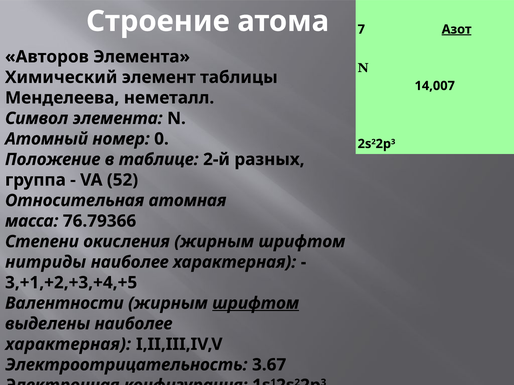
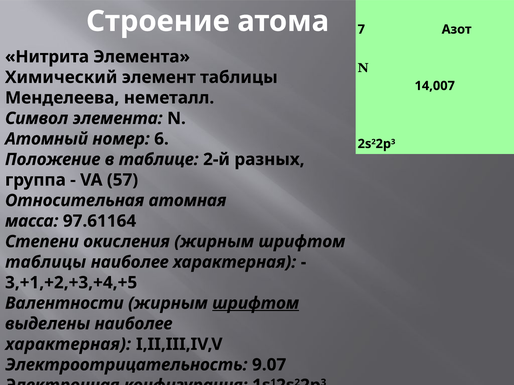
Азот underline: present -> none
Авторов: Авторов -> Нитрита
0: 0 -> 6
52: 52 -> 57
76.79366: 76.79366 -> 97.61164
нитриды at (46, 262): нитриды -> таблицы
3.67: 3.67 -> 9.07
